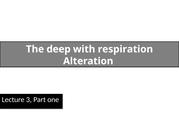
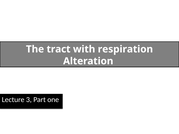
deep: deep -> tract
